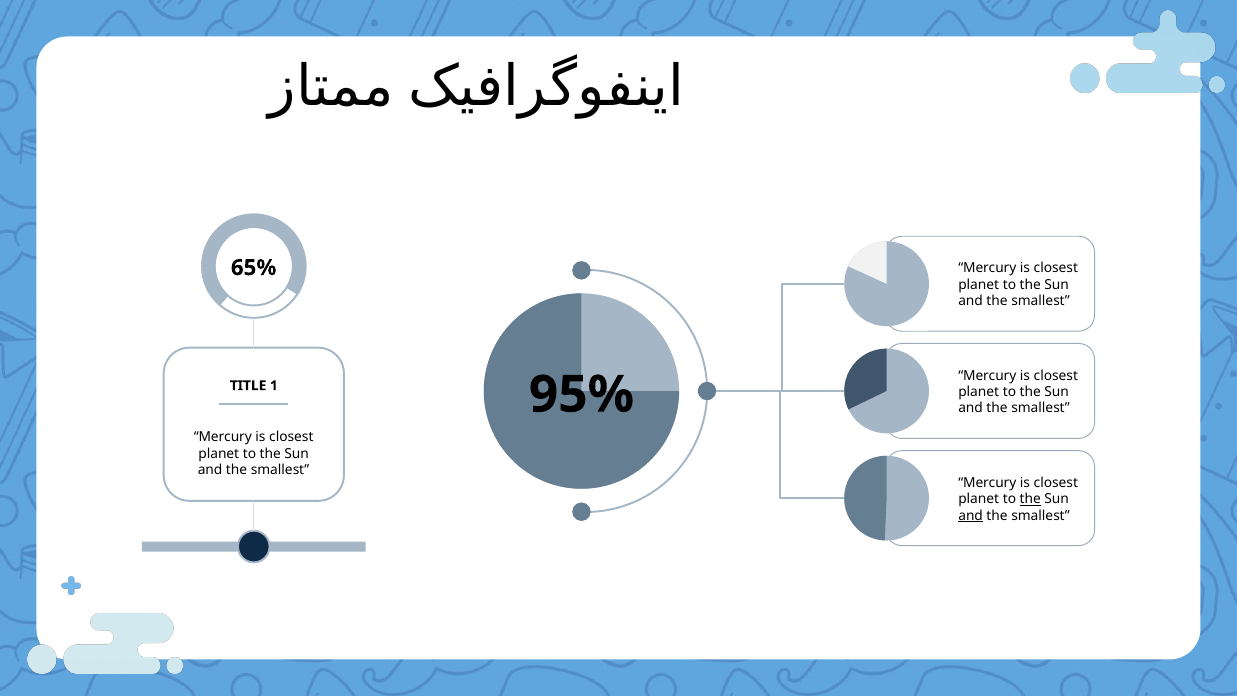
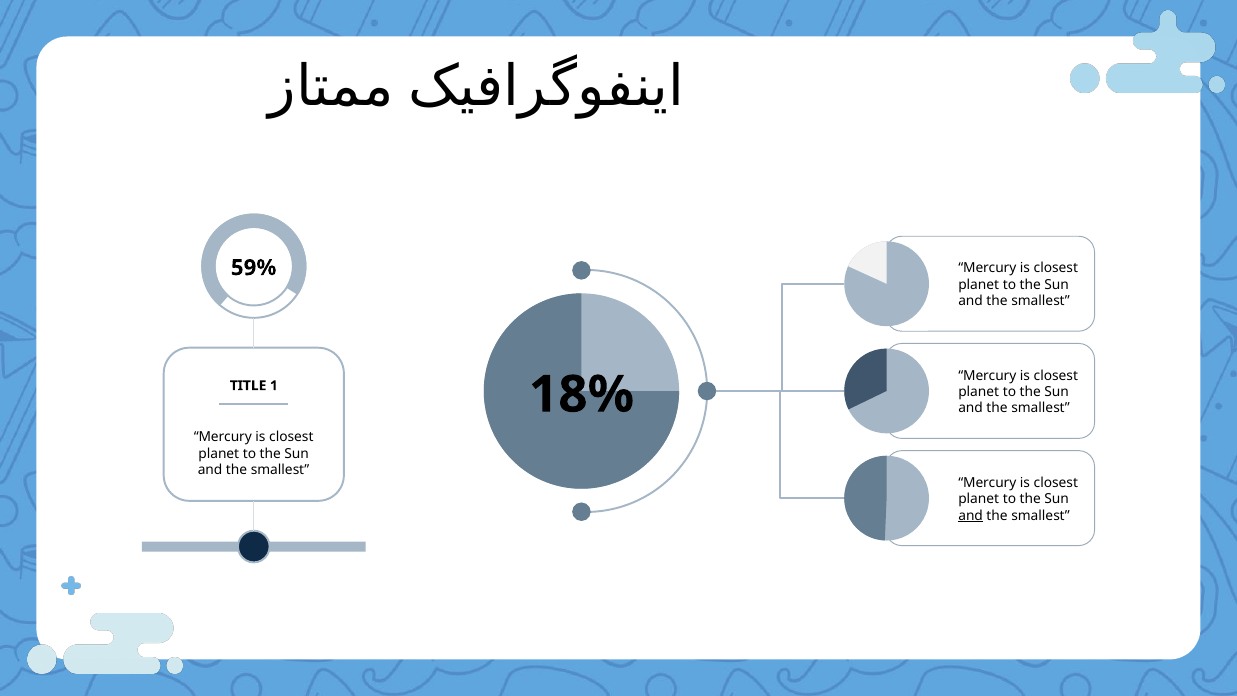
65%: 65% -> 59%
95%: 95% -> 18%
the at (1030, 499) underline: present -> none
